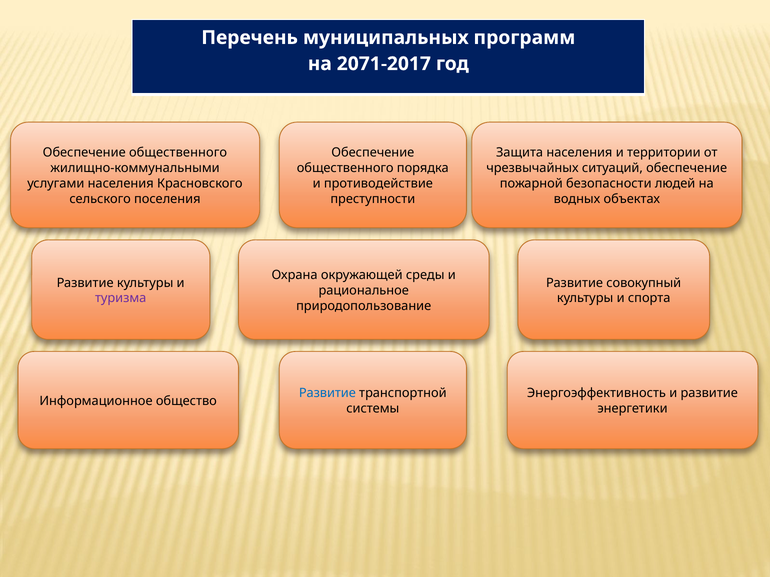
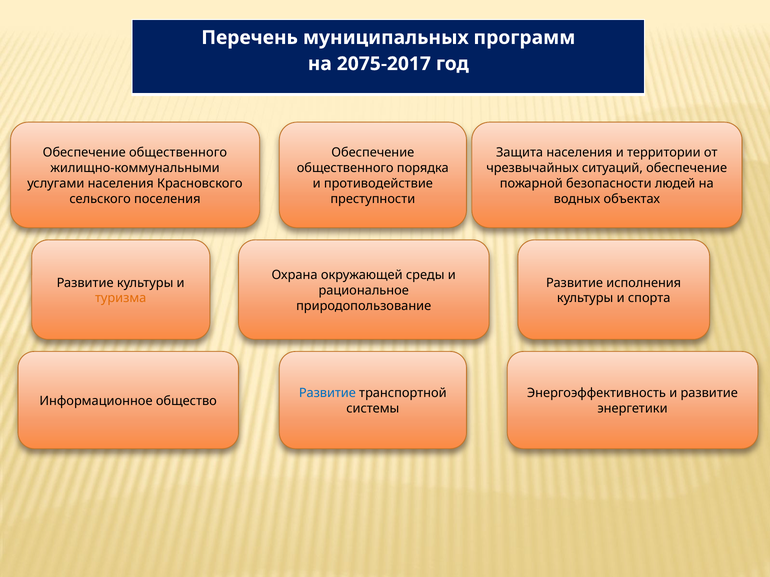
2071-2017: 2071-2017 -> 2075-2017
совокупный: совокупный -> исполнения
туризма colour: purple -> orange
